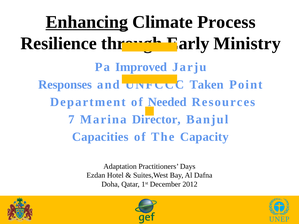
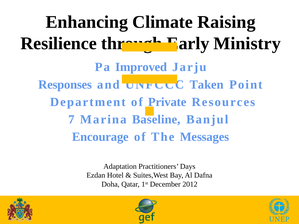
Enhancing underline: present -> none
Process: Process -> Raising
Needed: Needed -> Private
Director: Director -> Baseline
Capacities: Capacities -> Encourage
Capacity: Capacity -> Messages
